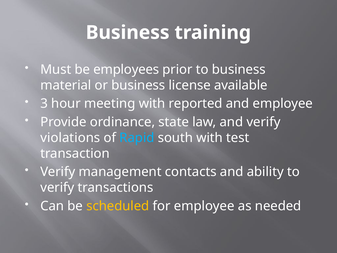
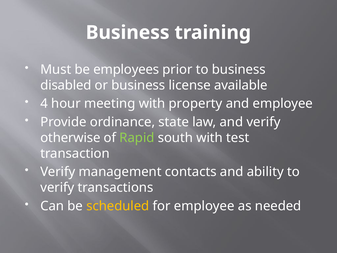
material: material -> disabled
3: 3 -> 4
reported: reported -> property
violations: violations -> otherwise
Rapid colour: light blue -> light green
